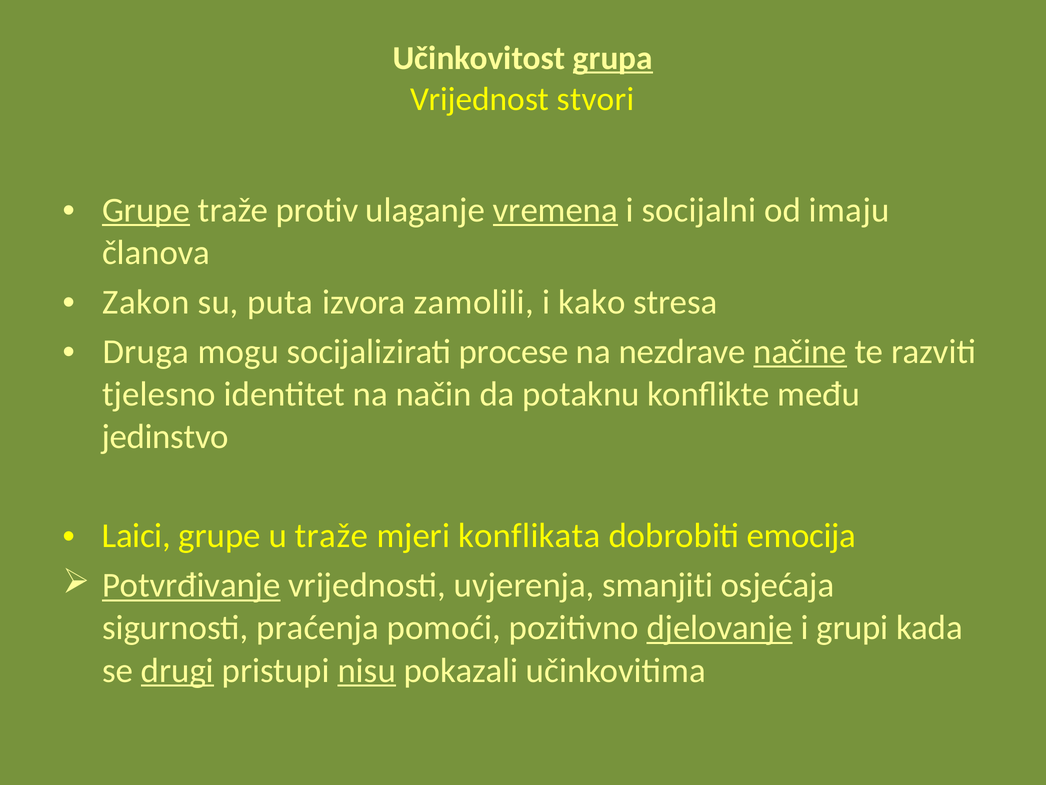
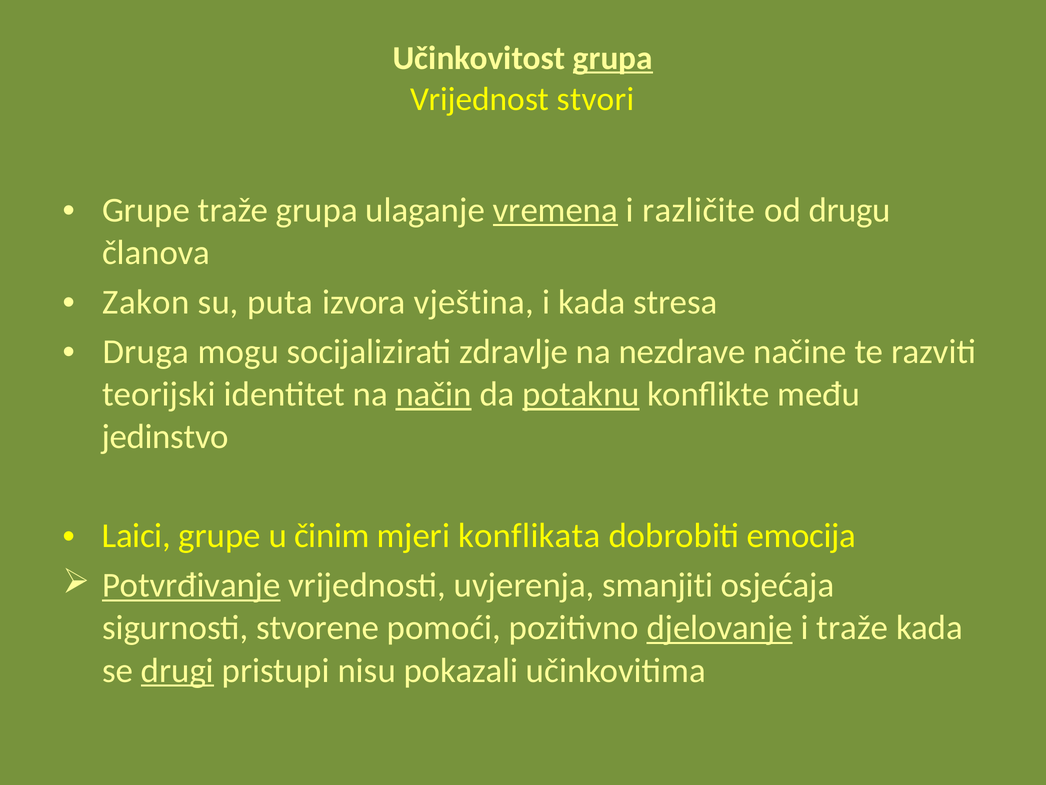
Grupe at (146, 210) underline: present -> none
traže protiv: protiv -> grupa
socijalni: socijalni -> različite
imaju: imaju -> drugu
zamolili: zamolili -> vještina
i kako: kako -> kada
procese: procese -> zdravlje
načine underline: present -> none
tjelesno: tjelesno -> teorijski
način underline: none -> present
potaknu underline: none -> present
u traže: traže -> činim
praćenja: praćenja -> stvorene
i grupi: grupi -> traže
nisu underline: present -> none
